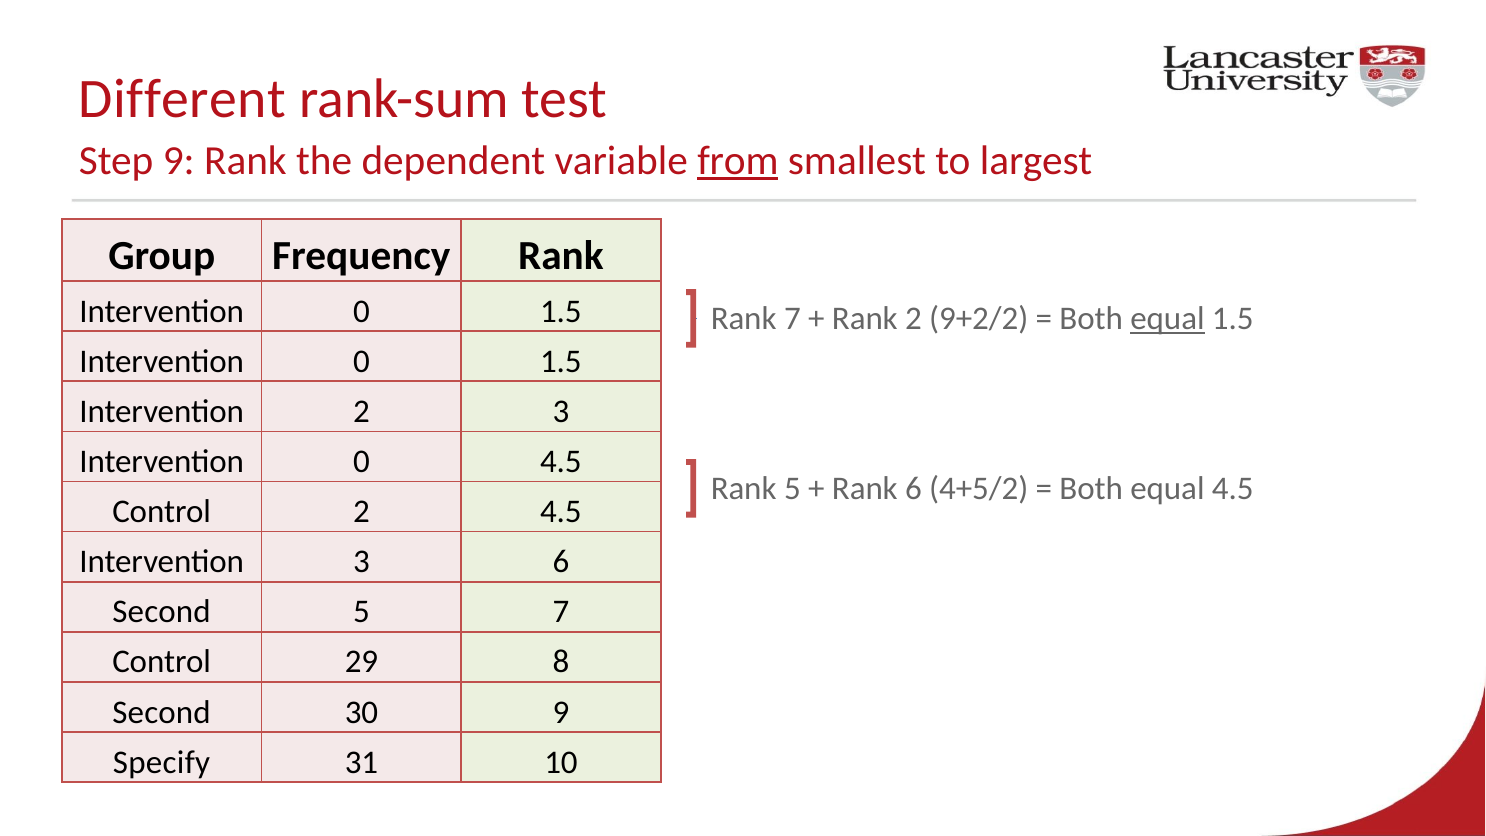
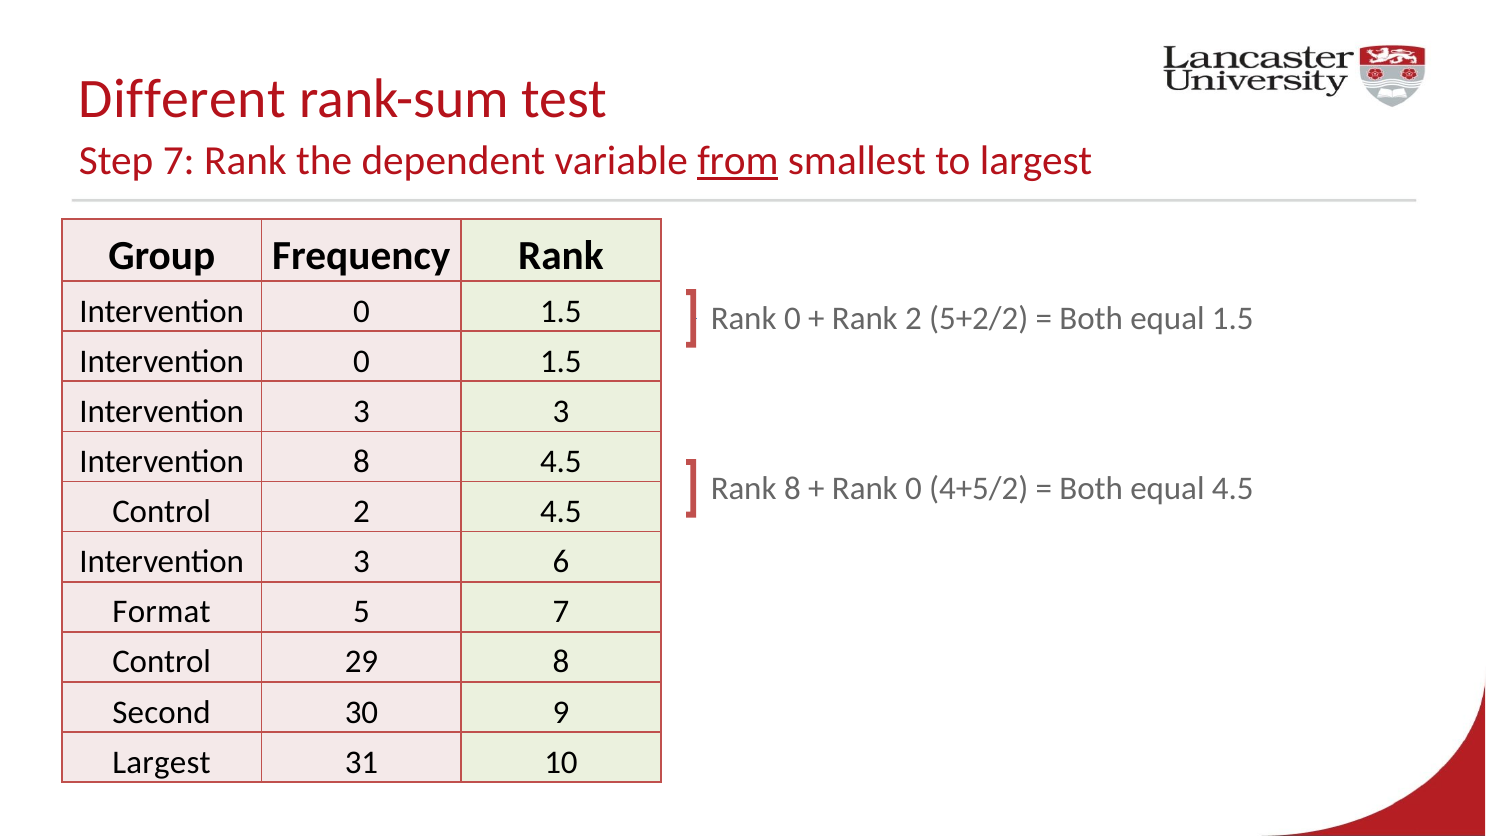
Step 9: 9 -> 7
7 at (792, 319): 7 -> 0
9+2/2: 9+2/2 -> 5+2/2
equal at (1167, 319) underline: present -> none
2 at (361, 412): 2 -> 3
0 at (361, 462): 0 -> 8
Rank 5: 5 -> 8
6 at (913, 488): 6 -> 0
Second at (162, 612): Second -> Format
Specify at (161, 762): Specify -> Largest
